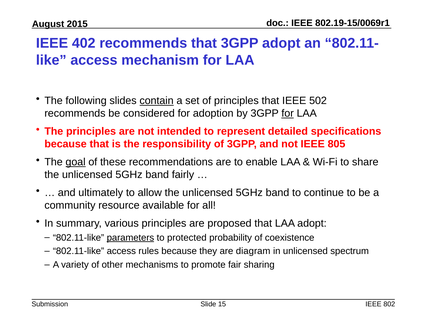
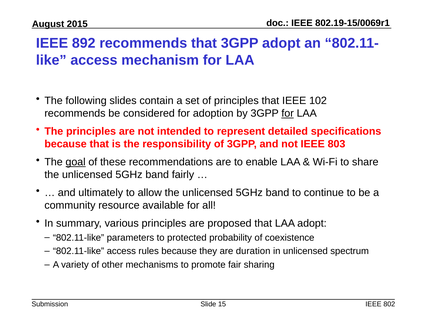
402: 402 -> 892
contain underline: present -> none
502: 502 -> 102
805: 805 -> 803
parameters underline: present -> none
diagram: diagram -> duration
